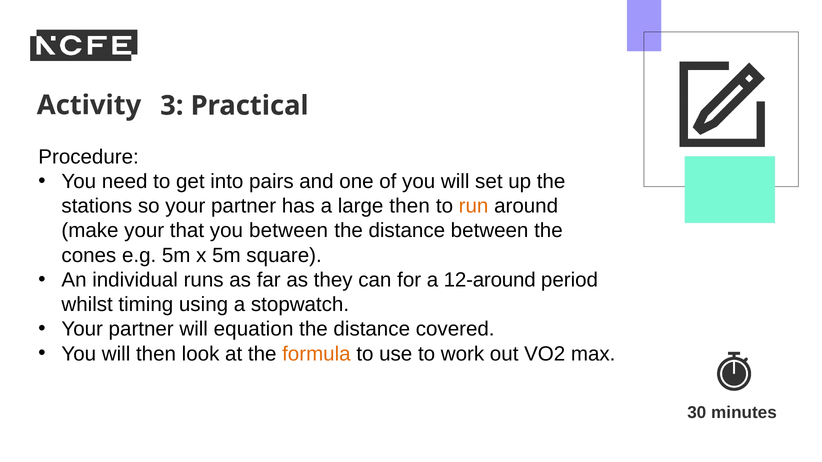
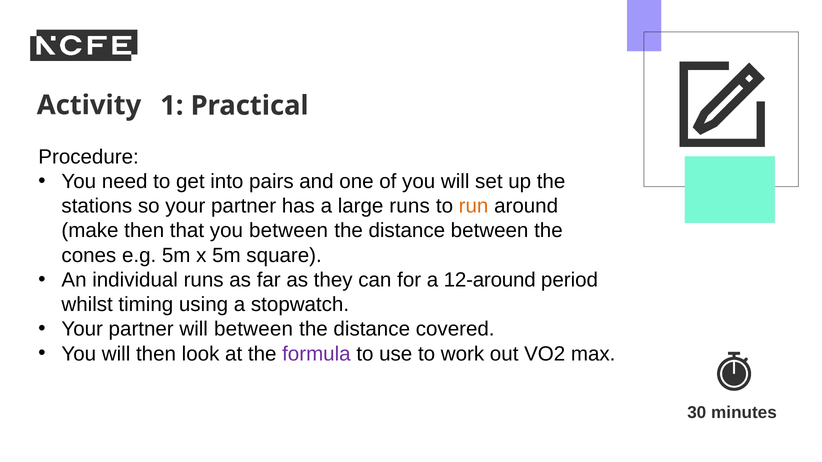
3: 3 -> 1
large then: then -> runs
make your: your -> then
will equation: equation -> between
formula colour: orange -> purple
